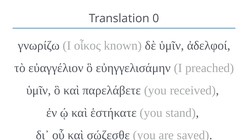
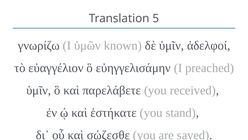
0: 0 -> 5
οἶκος: οἶκος -> ὑμῶν
